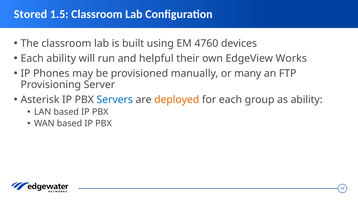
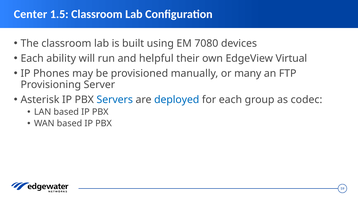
Stored: Stored -> Center
4760: 4760 -> 7080
Works: Works -> Virtual
deployed colour: orange -> blue
as ability: ability -> codec
